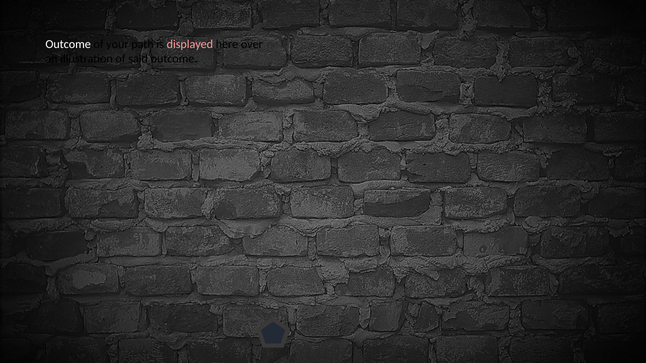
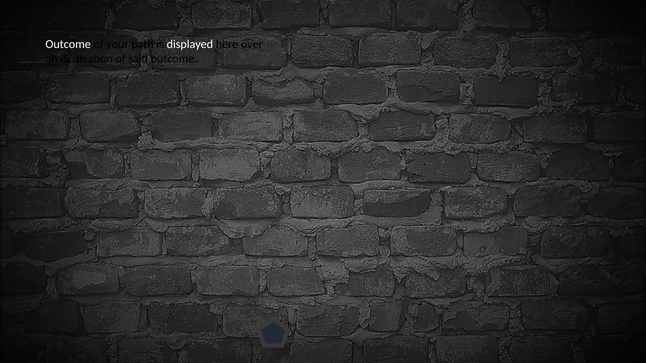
displayed colour: pink -> white
